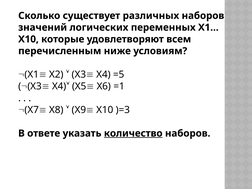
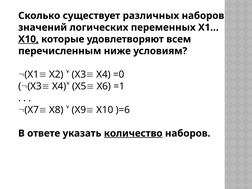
Х10 at (28, 39) underline: none -> present
=5: =5 -> =0
)=3: )=3 -> )=6
